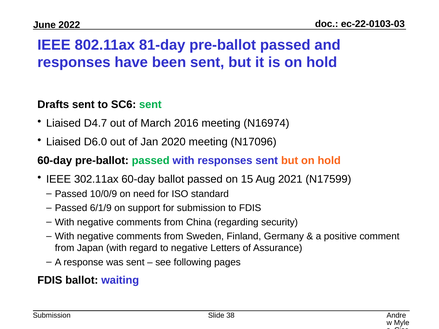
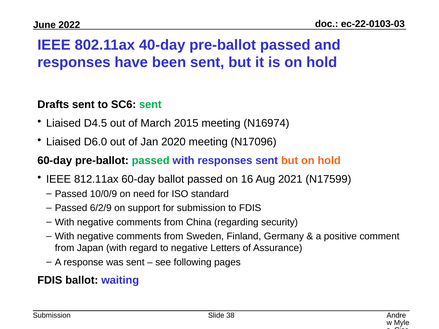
81-day: 81-day -> 40-day
D4.7: D4.7 -> D4.5
2016: 2016 -> 2015
302.11ax: 302.11ax -> 812.11ax
15: 15 -> 16
6/1/9: 6/1/9 -> 6/2/9
